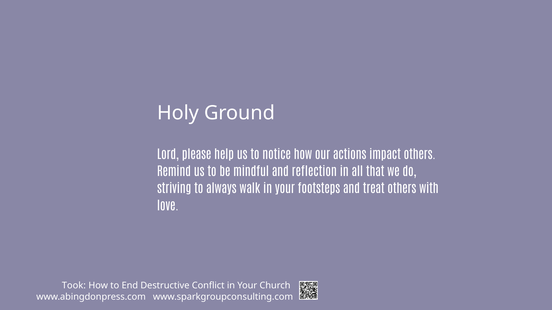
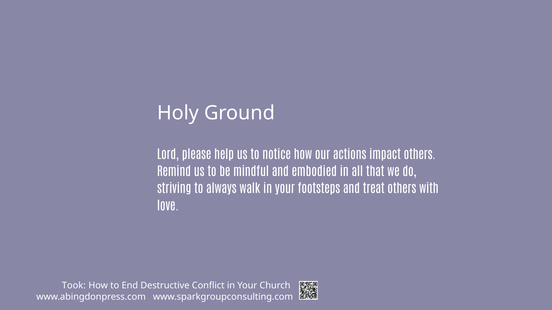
reflection: reflection -> embodied
